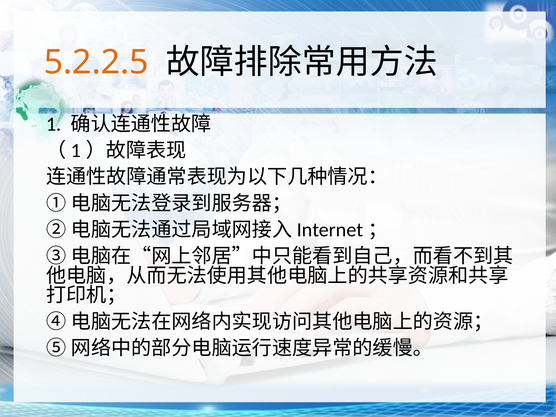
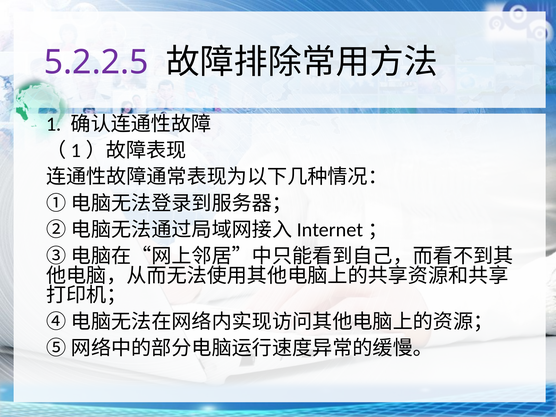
5.2.2.5 colour: orange -> purple
